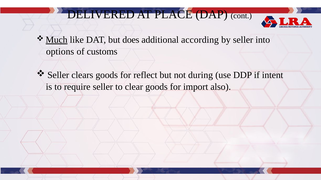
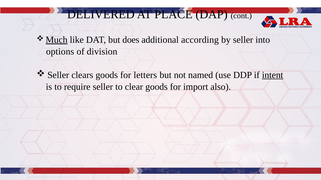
customs: customs -> division
reflect: reflect -> letters
during: during -> named
intent underline: none -> present
